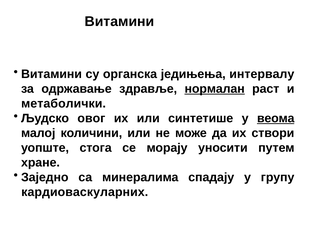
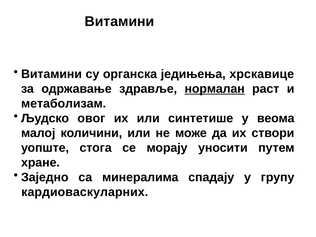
интервалу: интервалу -> хрскавице
метаболички: метаболички -> метаболизам
веома underline: present -> none
